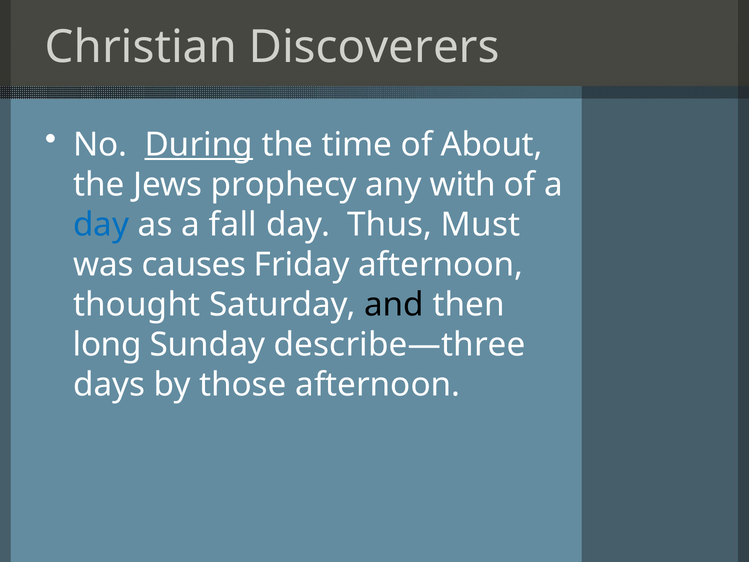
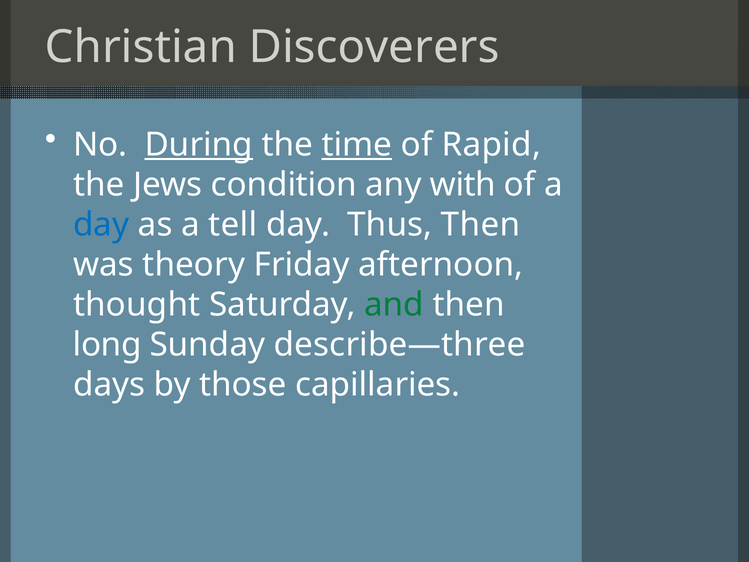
time underline: none -> present
About: About -> Rapid
prophecy: prophecy -> condition
fall: fall -> tell
Thus Must: Must -> Then
causes: causes -> theory
and colour: black -> green
those afternoon: afternoon -> capillaries
